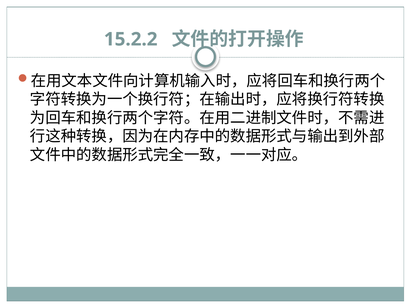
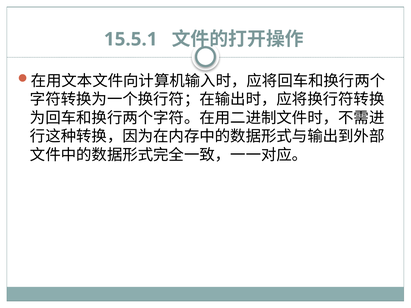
15.2.2: 15.2.2 -> 15.5.1
